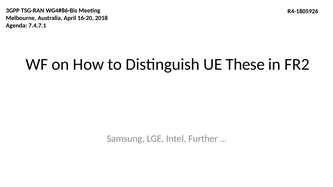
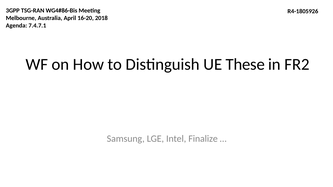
Further: Further -> Finalize
